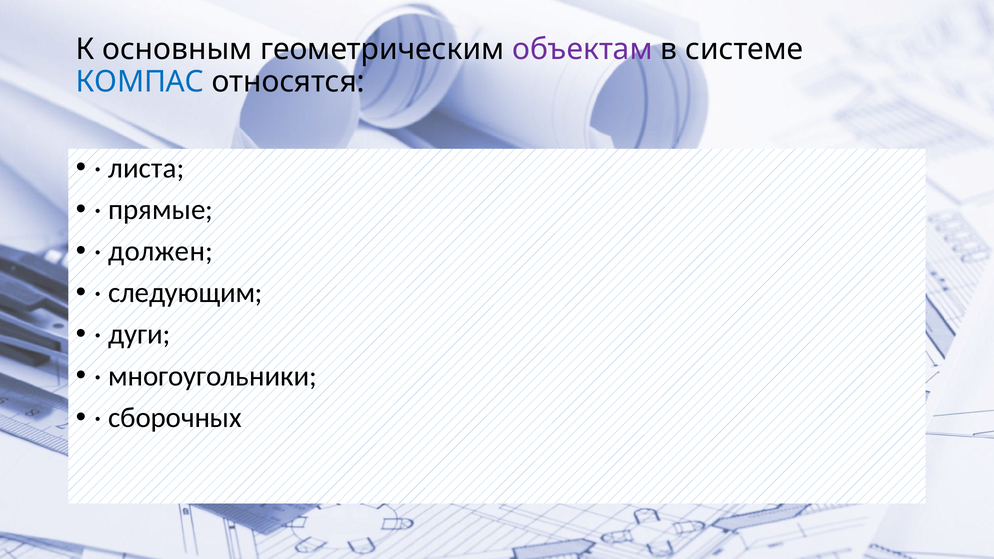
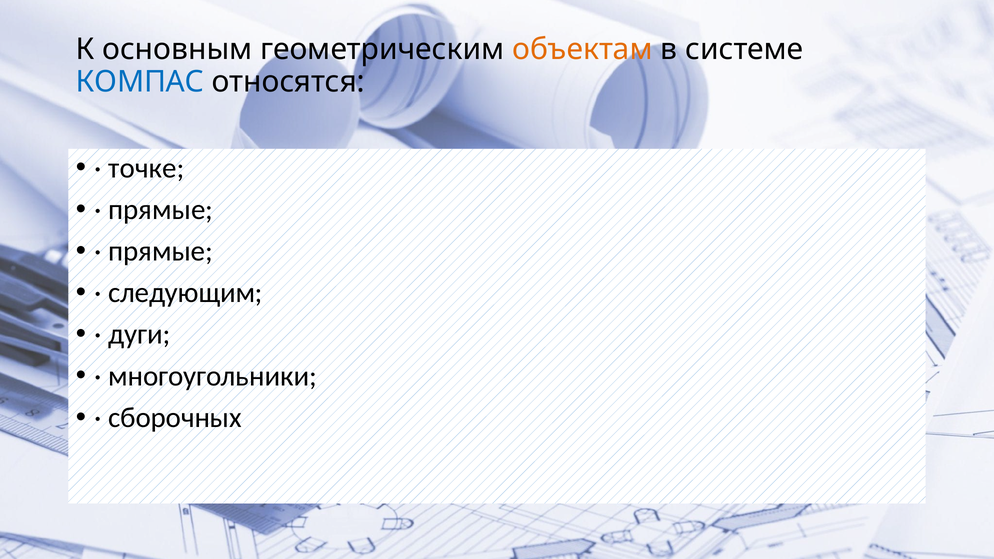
объектам colour: purple -> orange
листа: листа -> точке
должен at (161, 251): должен -> прямые
